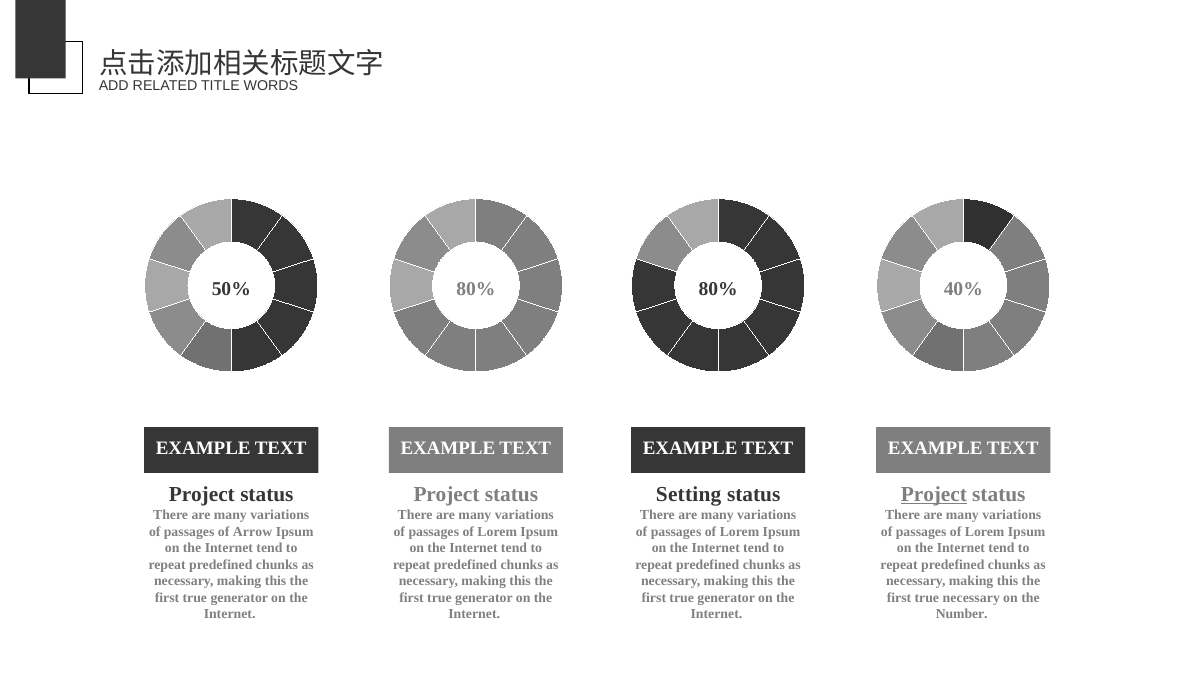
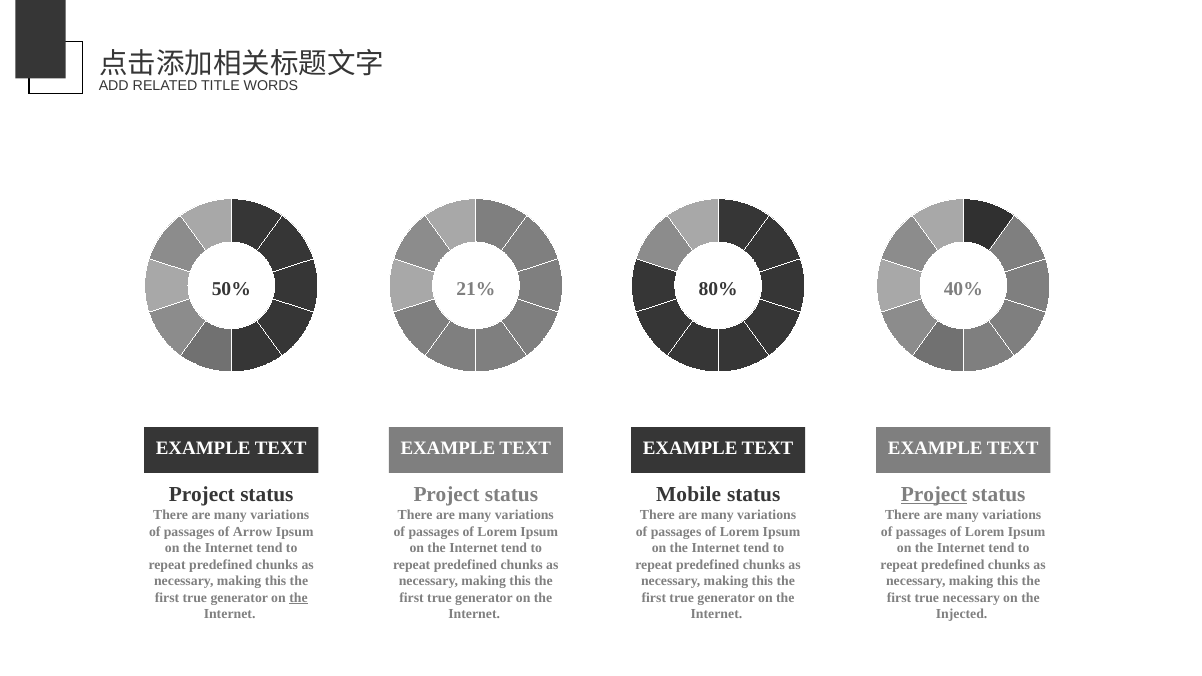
50% 80%: 80% -> 21%
Setting: Setting -> Mobile
the at (298, 598) underline: none -> present
Number: Number -> Injected
